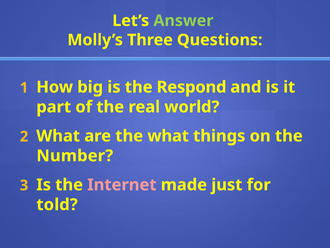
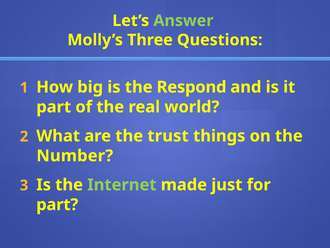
the what: what -> trust
Internet colour: pink -> light green
told at (57, 204): told -> part
